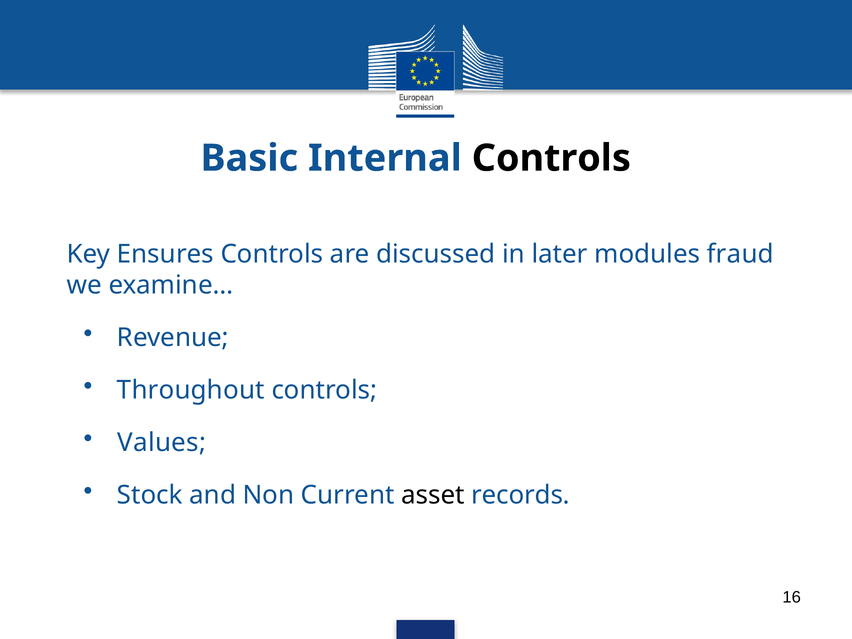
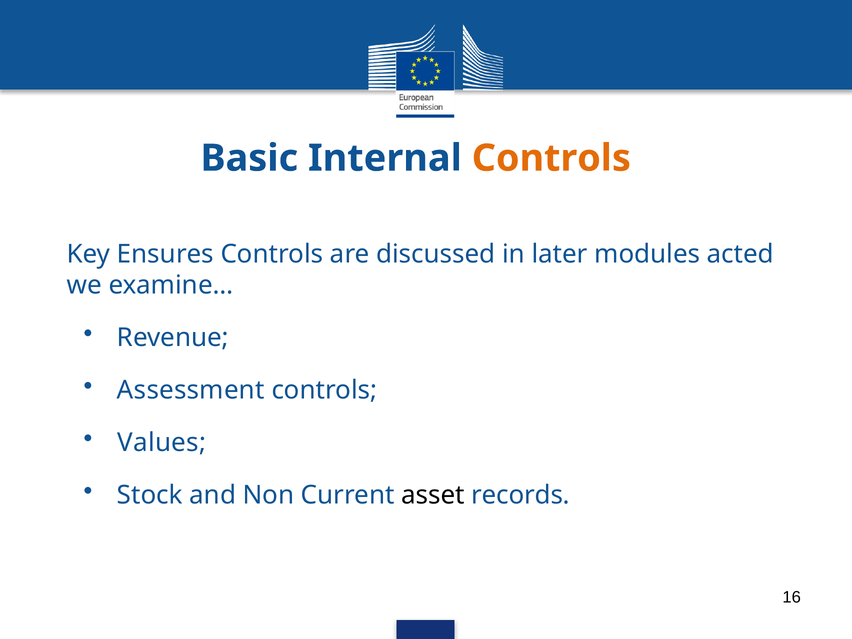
Controls at (551, 158) colour: black -> orange
fraud: fraud -> acted
Throughout: Throughout -> Assessment
